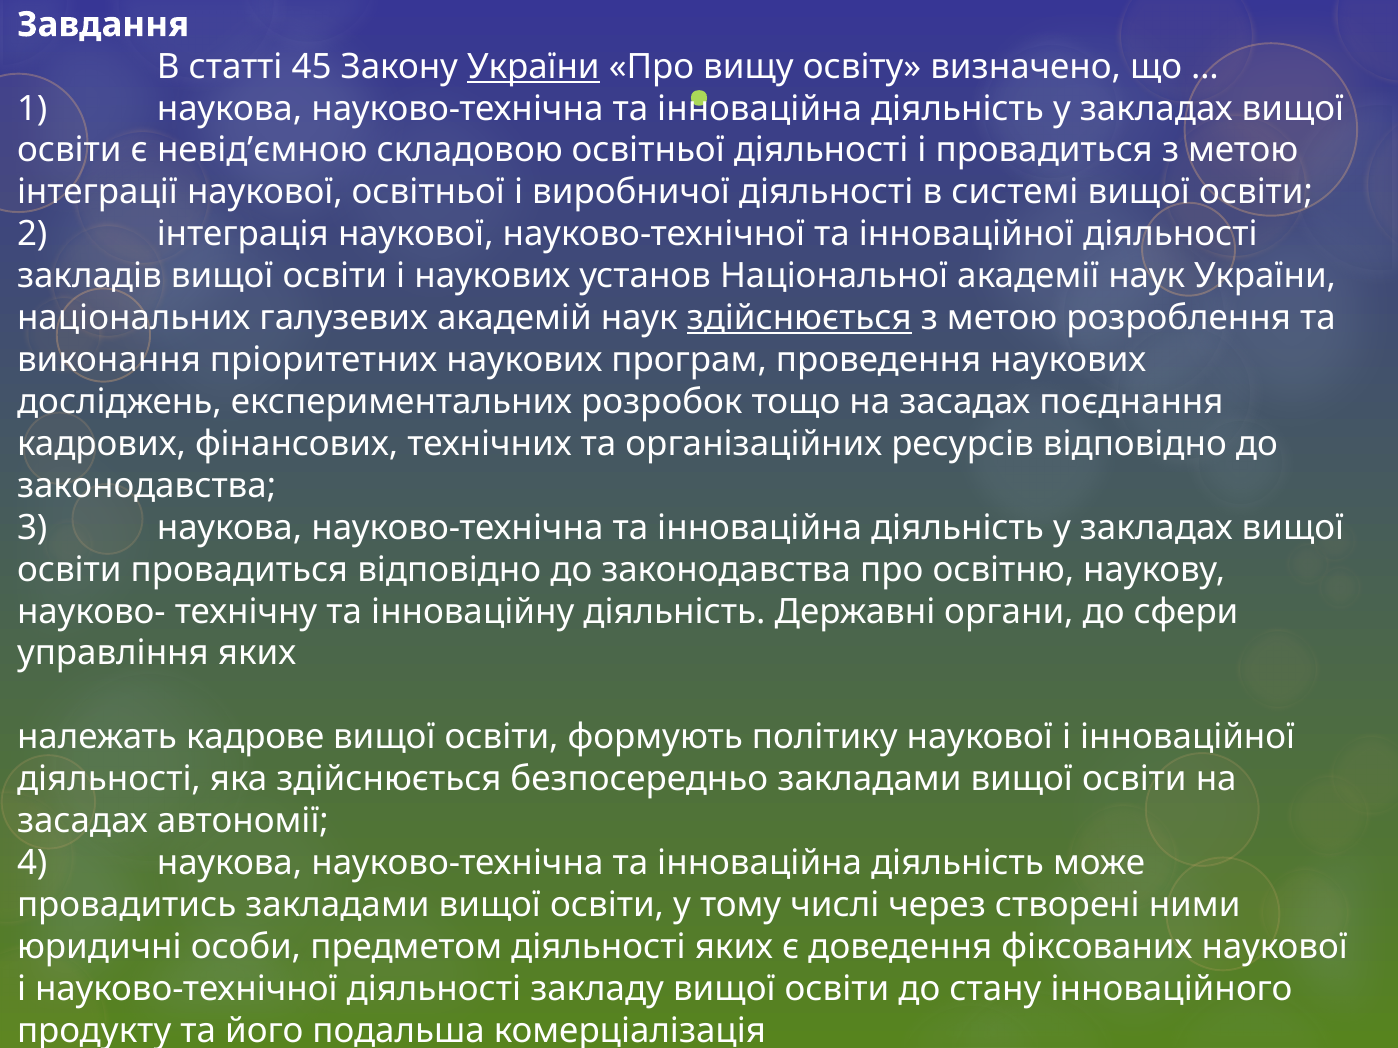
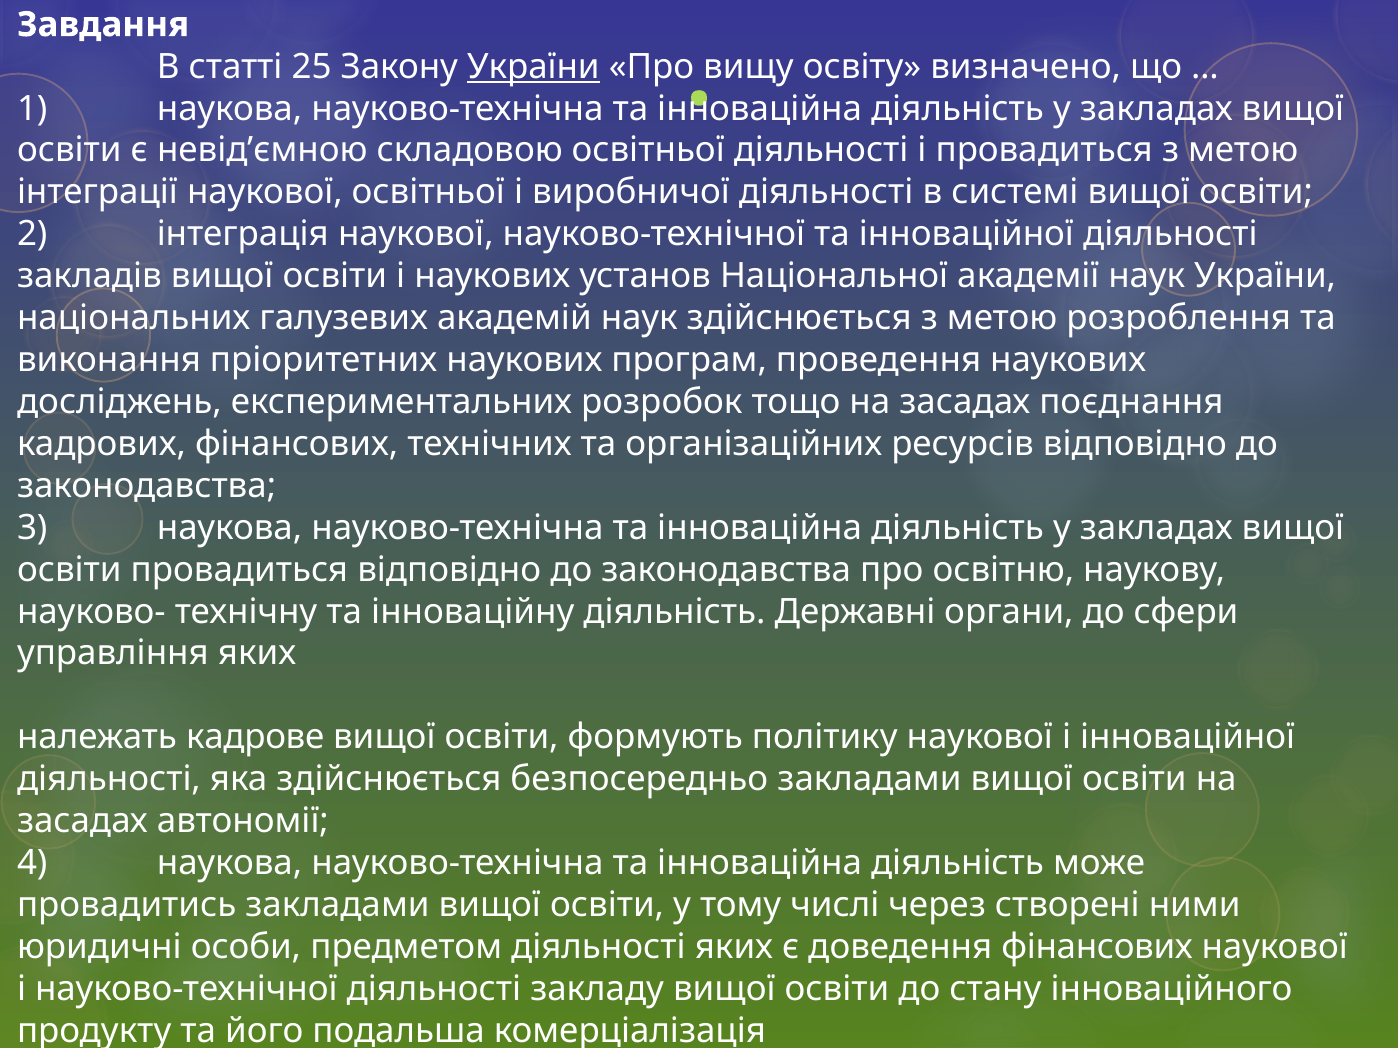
45: 45 -> 25
здійснюється at (799, 318) underline: present -> none
доведення фіксованих: фіксованих -> фінансових
